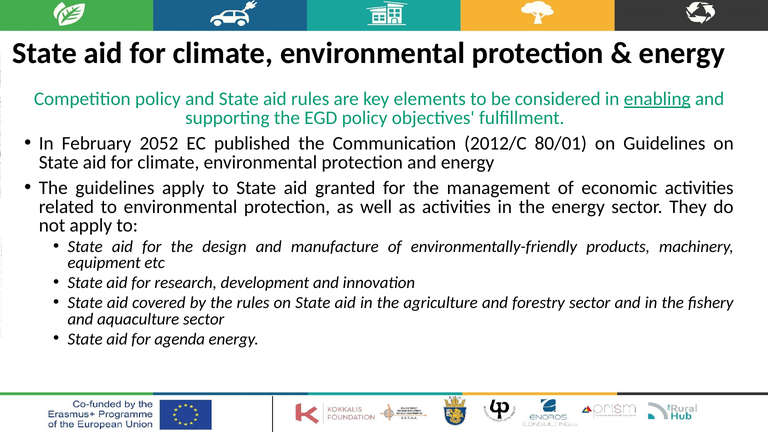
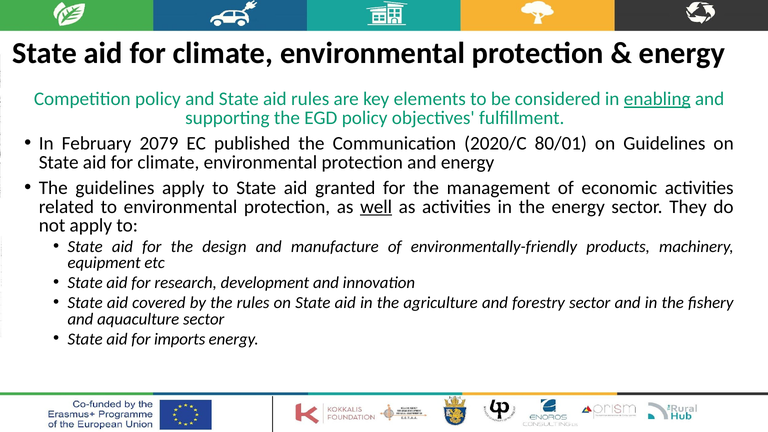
2052: 2052 -> 2079
2012/C: 2012/C -> 2020/C
well underline: none -> present
agenda: agenda -> imports
